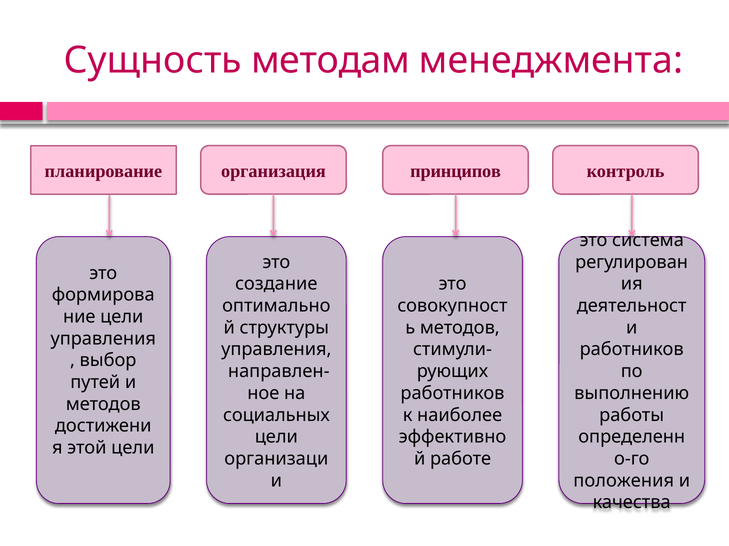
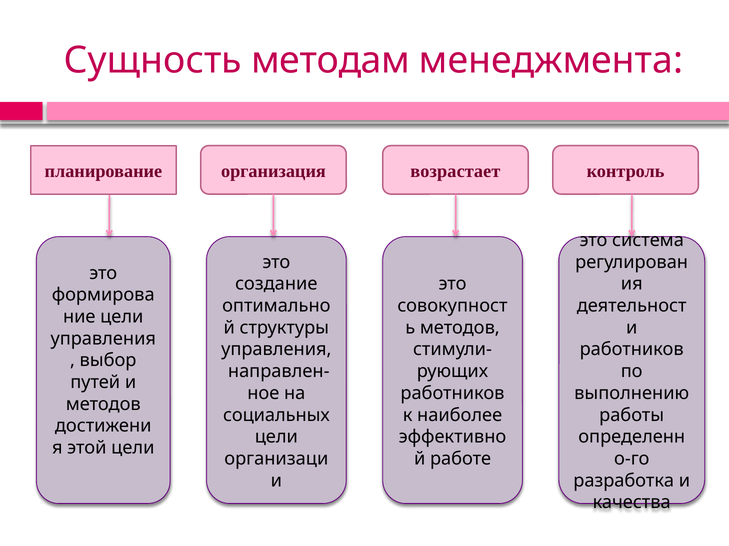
принципов: принципов -> возрастает
положения: положения -> разработка
